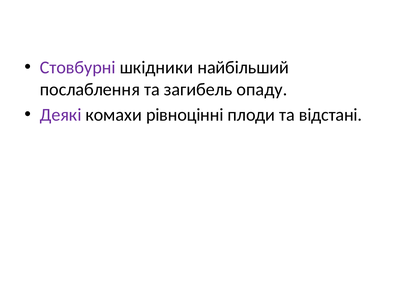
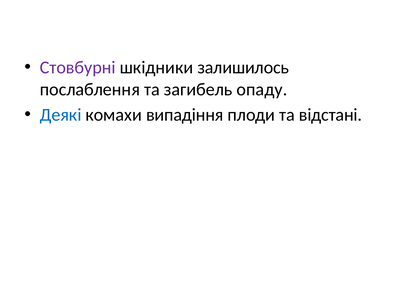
найбільший: найбільший -> залишилось
Деякі colour: purple -> blue
рівноцінні: рівноцінні -> випадіння
